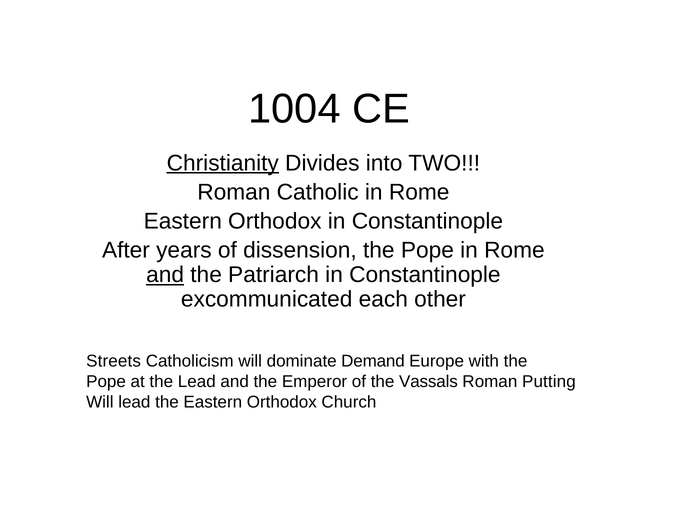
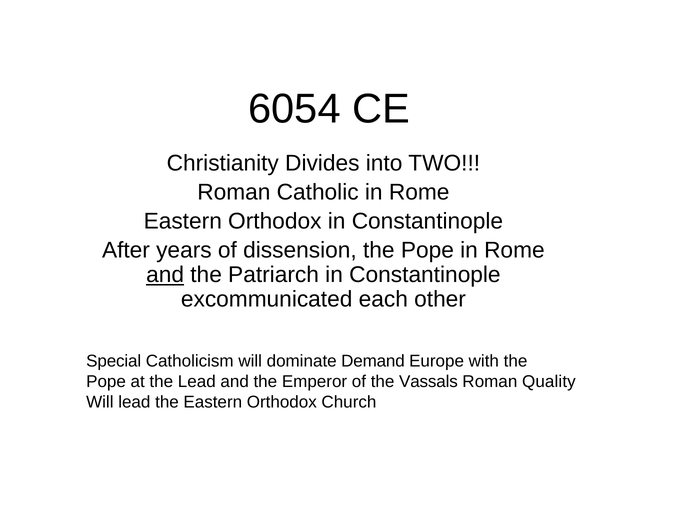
1004: 1004 -> 6054
Christianity underline: present -> none
Streets: Streets -> Special
Putting: Putting -> Quality
